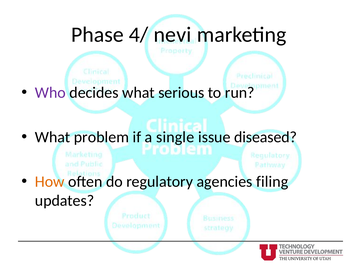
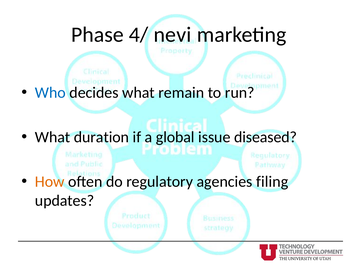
Who colour: purple -> blue
serious: serious -> remain
problem: problem -> duration
single: single -> global
